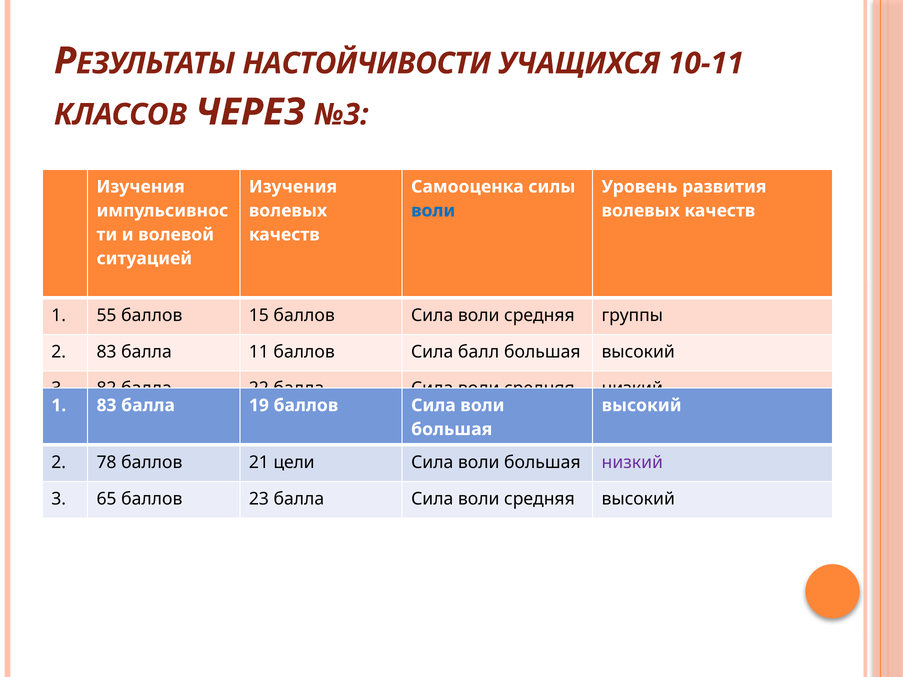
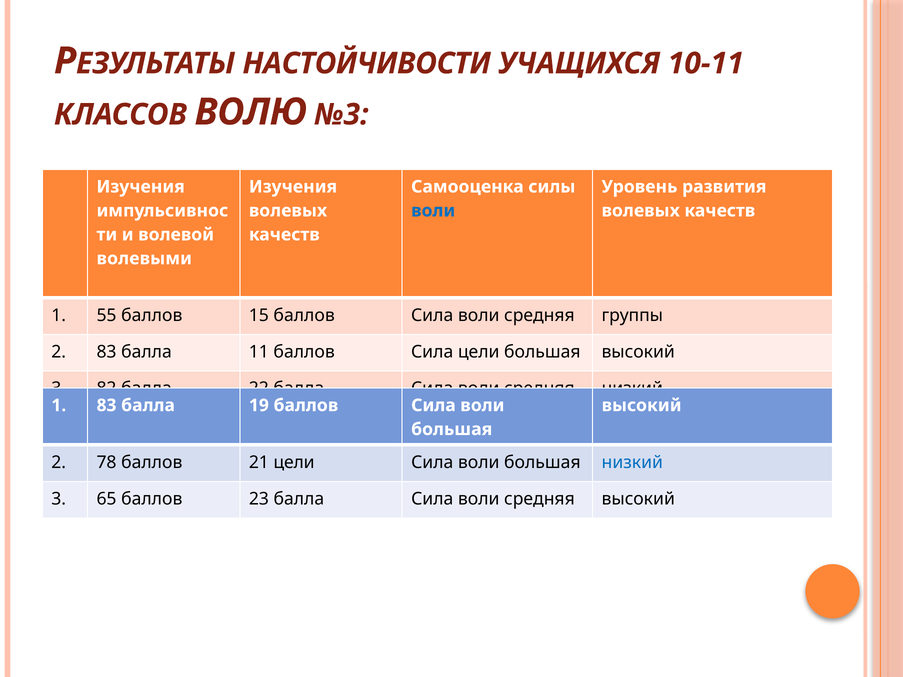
ЧЕРЕЗ: ЧЕРЕЗ -> ВОЛЮ
ситуацией: ситуацией -> волевыми
Сила балл: балл -> цели
низкий at (632, 462) colour: purple -> blue
